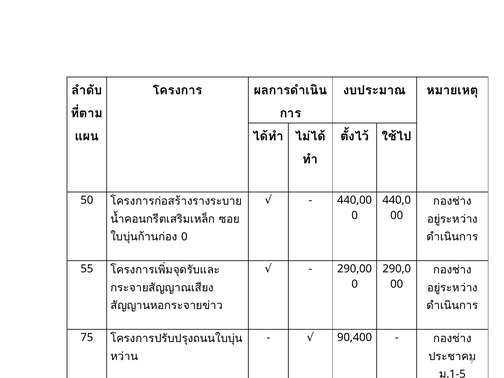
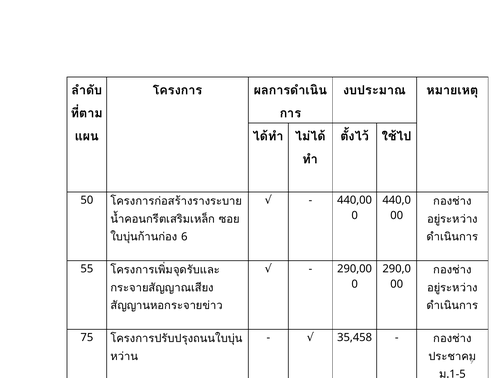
0 at (184, 237): 0 -> 6
90,400: 90,400 -> 35,458
